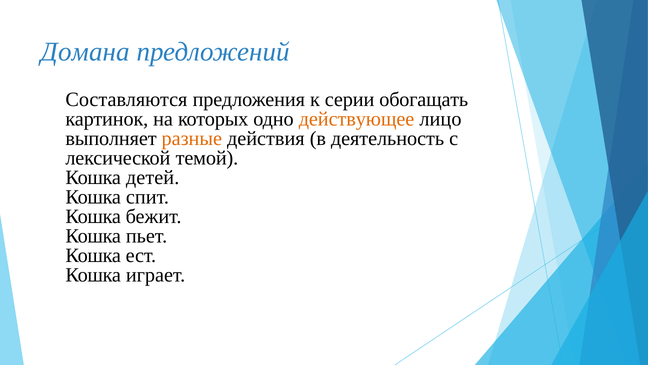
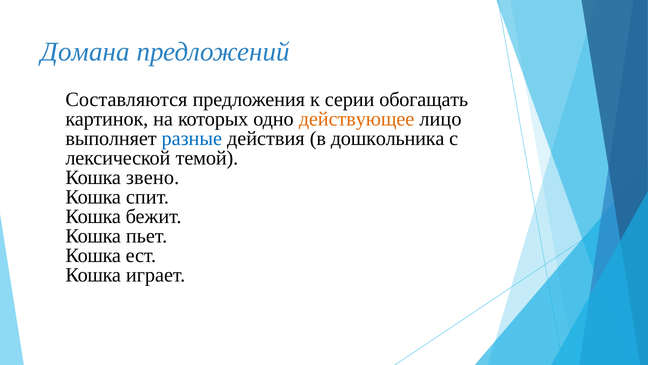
разные colour: orange -> blue
деятельность: деятельность -> дошкольника
детей: детей -> звено
